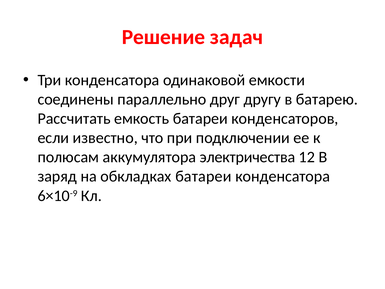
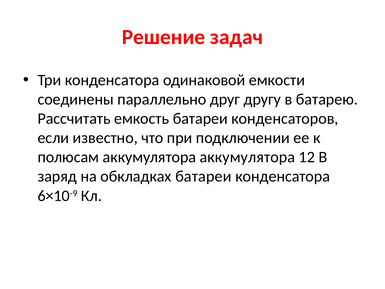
аккумулятора электричества: электричества -> аккумулятора
